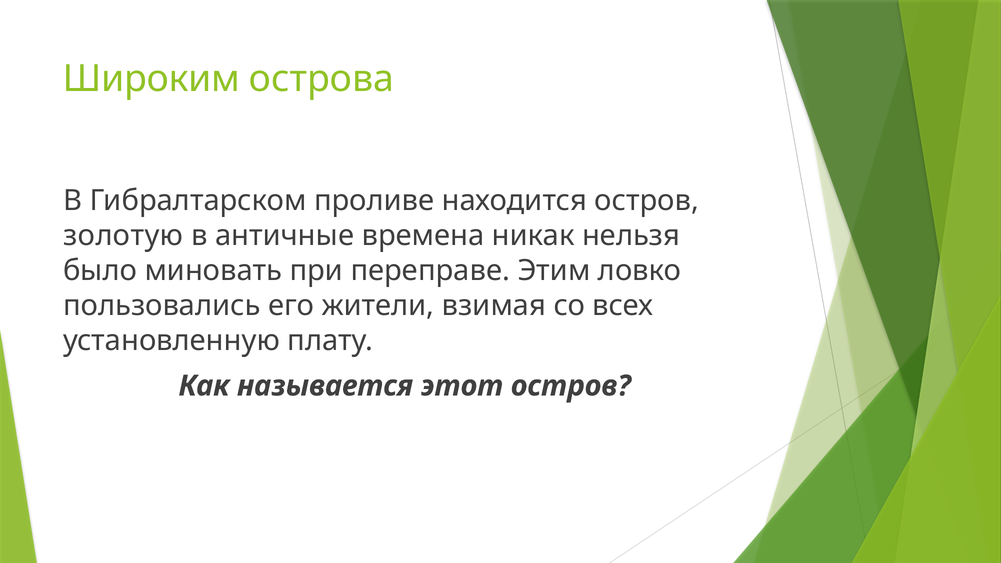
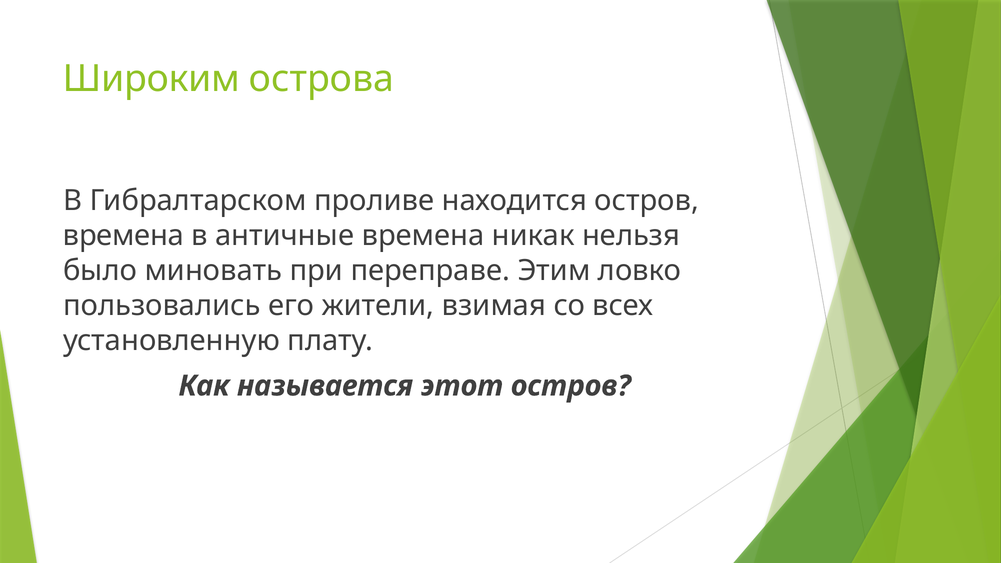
золотую at (123, 236): золотую -> времена
